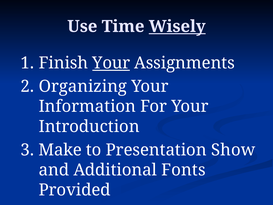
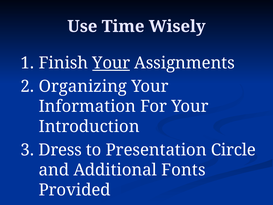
Wisely underline: present -> none
Make: Make -> Dress
Show: Show -> Circle
